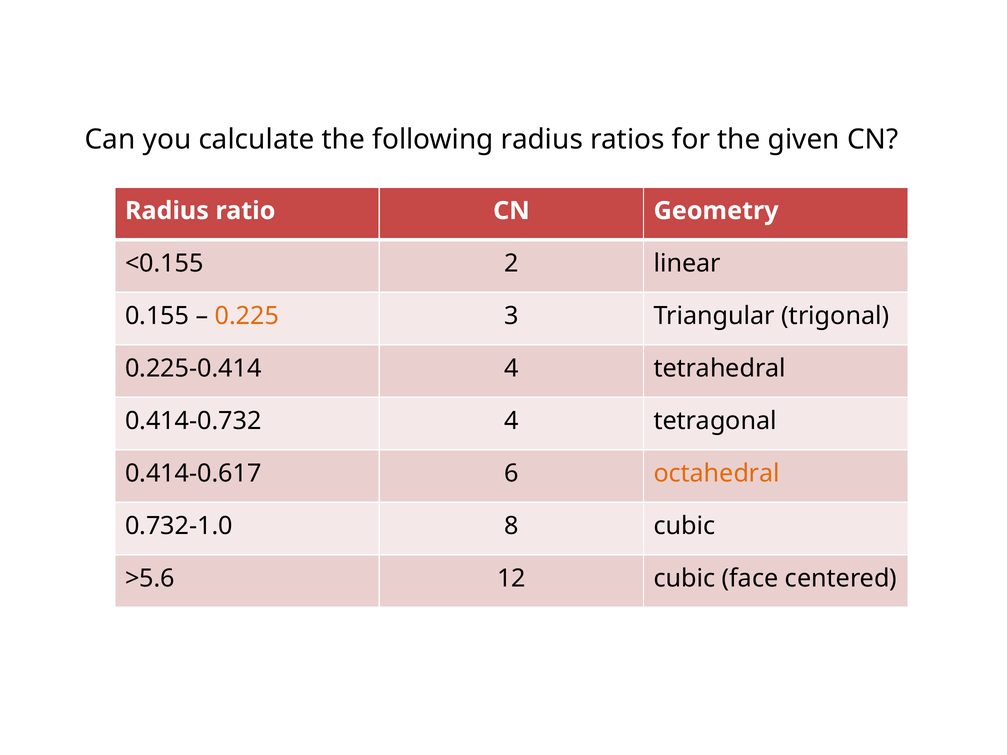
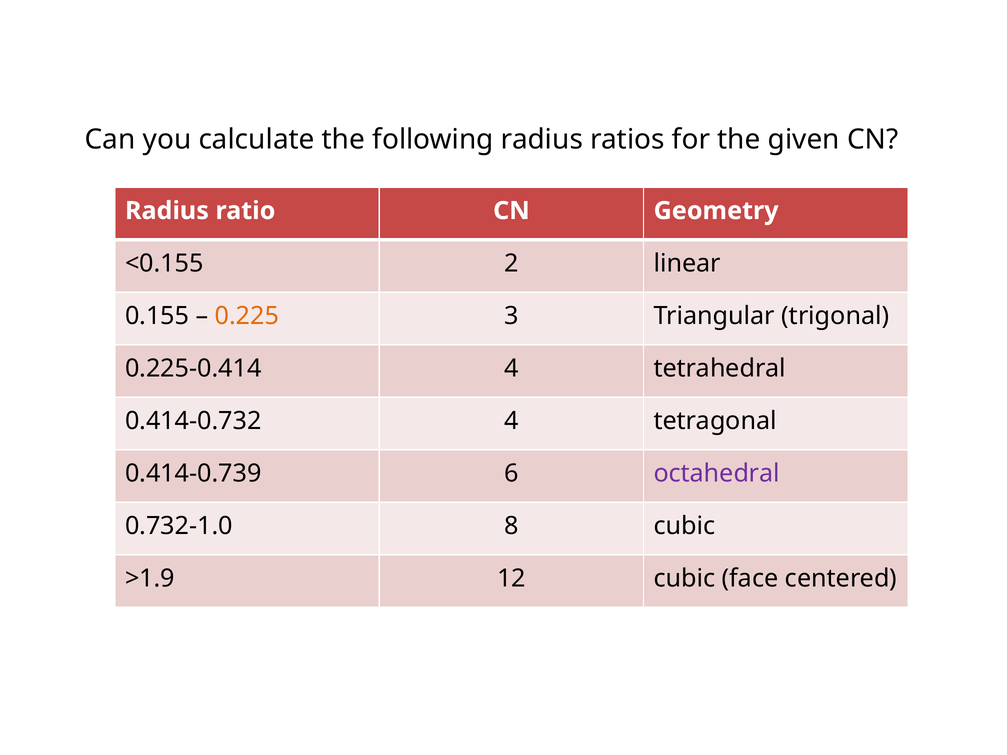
0.414-0.617: 0.414-0.617 -> 0.414-0.739
octahedral colour: orange -> purple
>5.6: >5.6 -> >1.9
